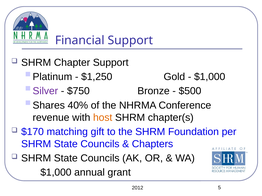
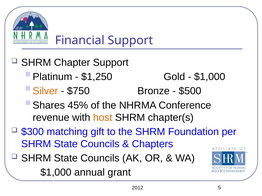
Silver colour: purple -> orange
40%: 40% -> 45%
$170: $170 -> $300
